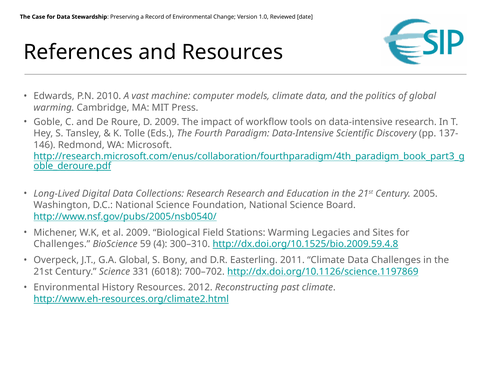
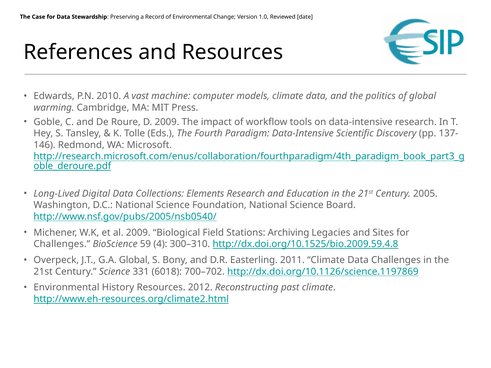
Collections Research: Research -> Elements
Stations Warming: Warming -> Archiving
